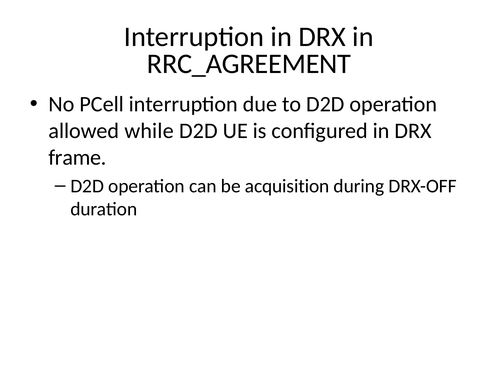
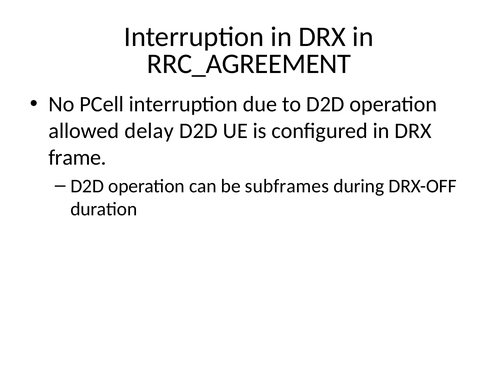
while: while -> delay
acquisition: acquisition -> subframes
